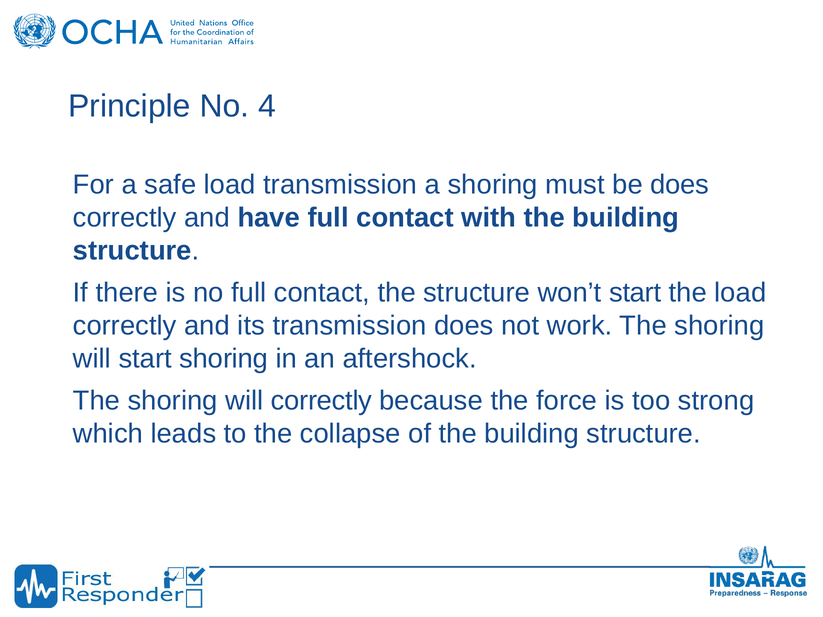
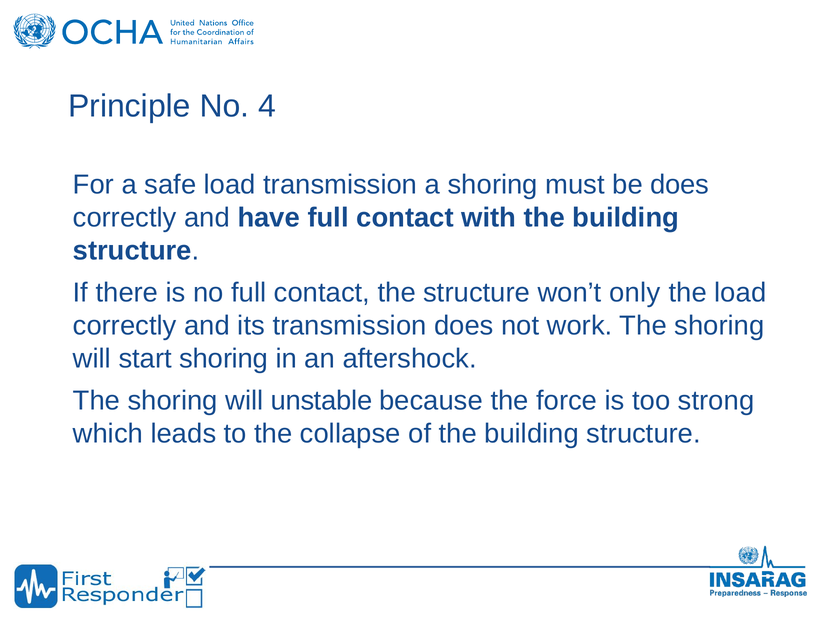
won’t start: start -> only
will correctly: correctly -> unstable
